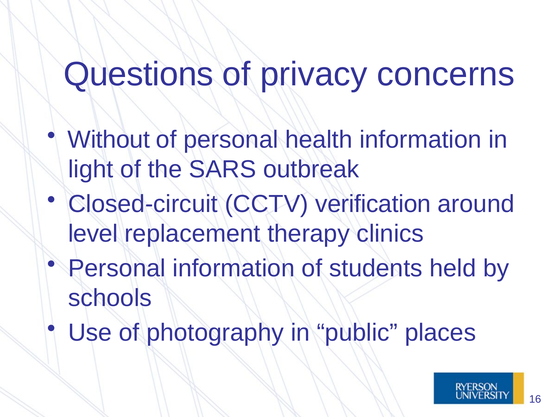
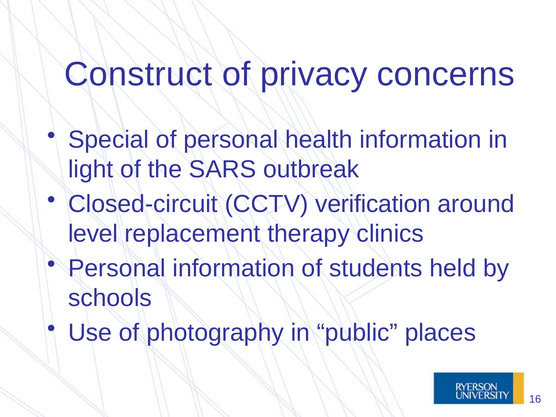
Questions: Questions -> Construct
Without: Without -> Special
